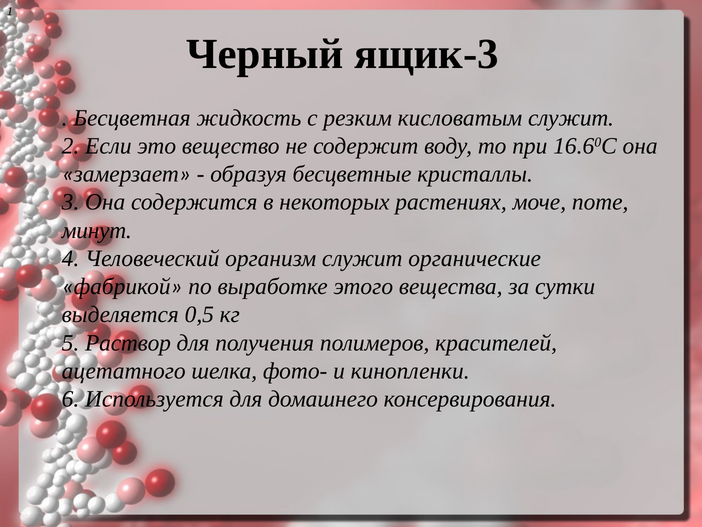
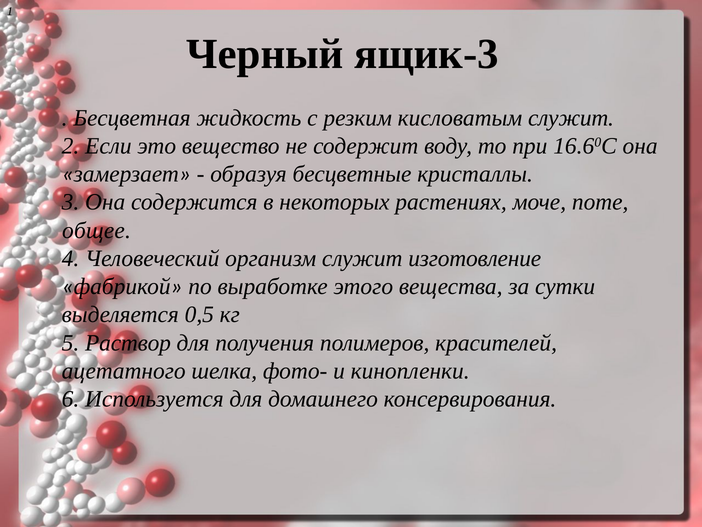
минут: минут -> общее
органические: органические -> изготовление
